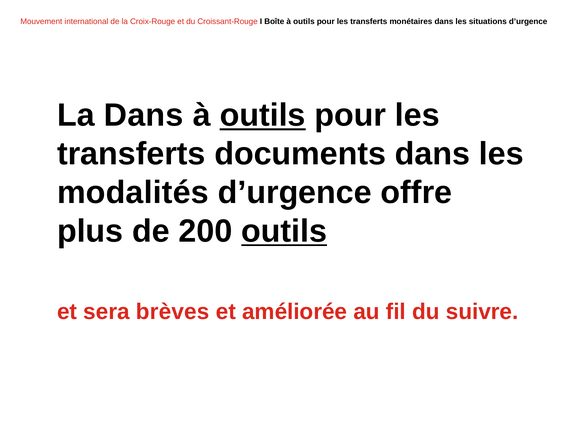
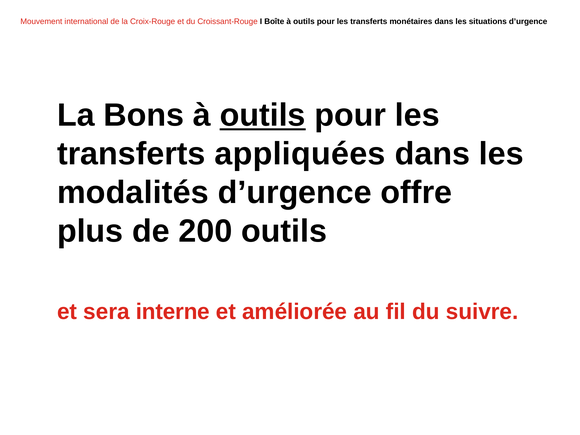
La Dans: Dans -> Bons
documents: documents -> appliquées
outils at (284, 231) underline: present -> none
brèves: brèves -> interne
